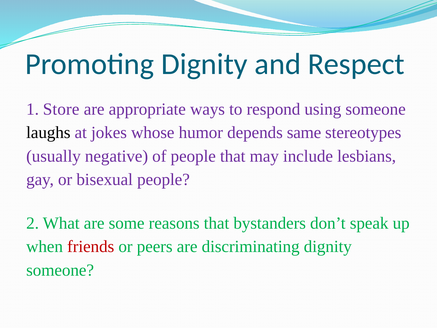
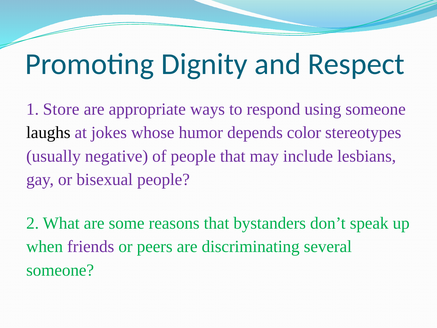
same: same -> color
friends colour: red -> purple
discriminating dignity: dignity -> several
